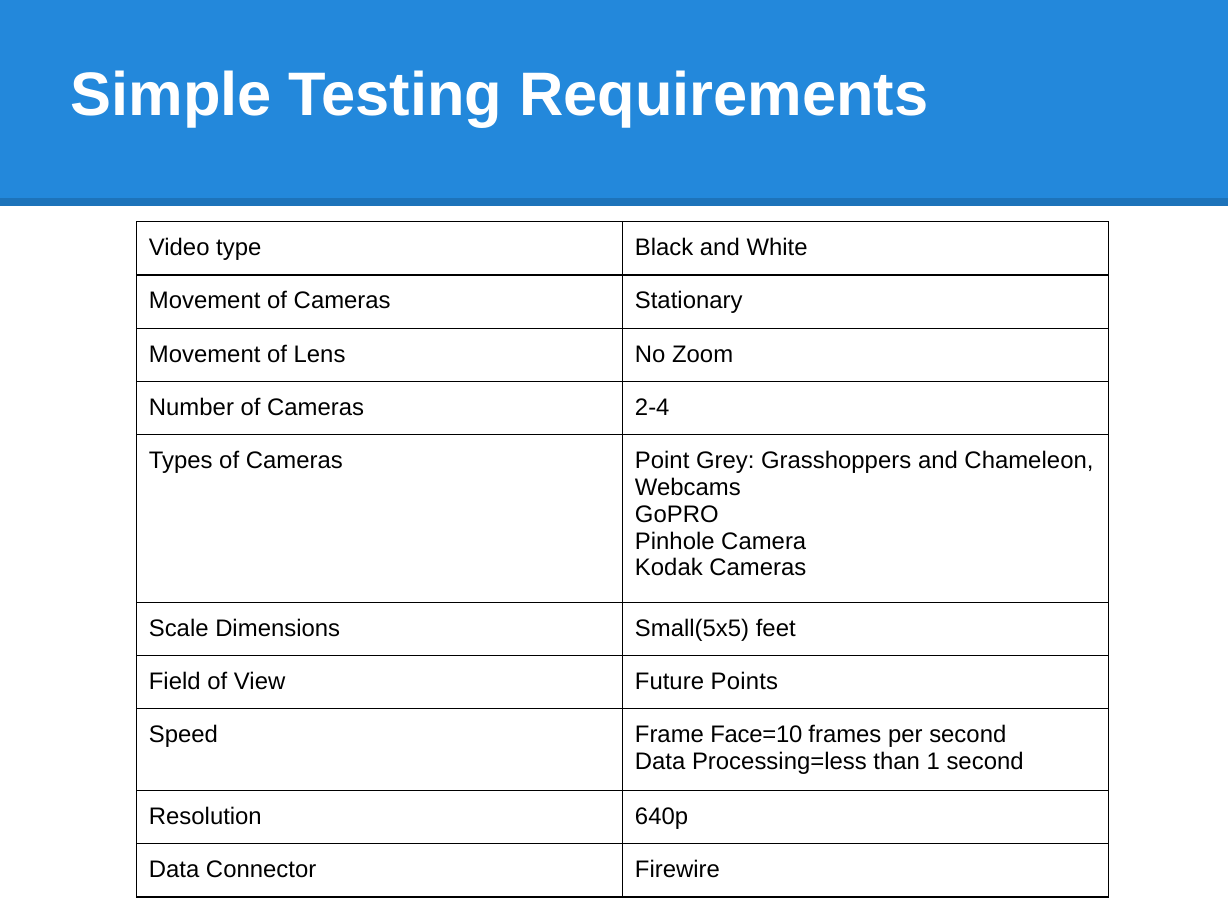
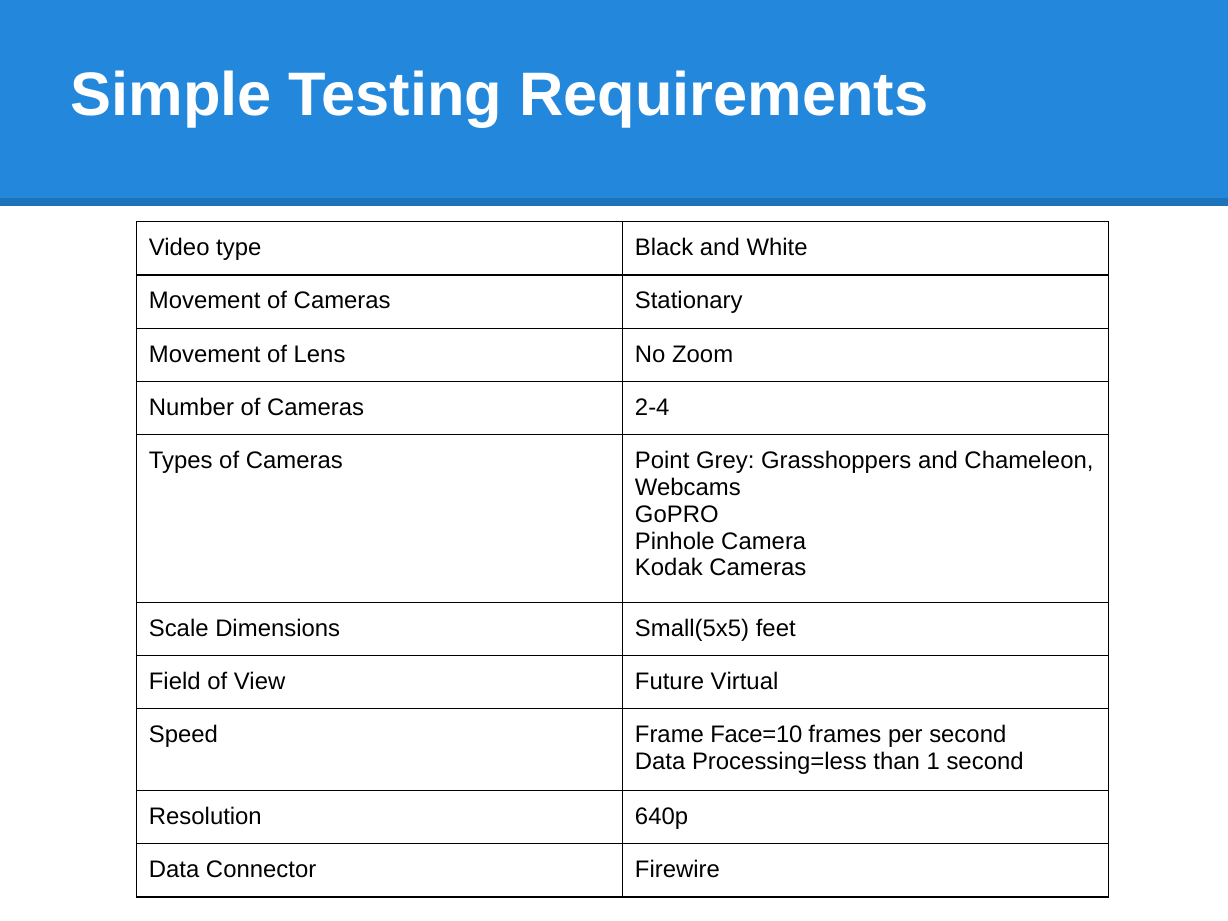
Points: Points -> Virtual
